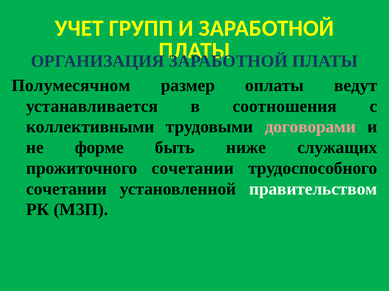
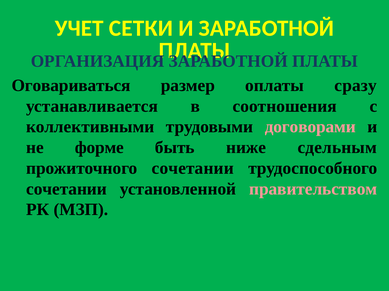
ГРУПП: ГРУПП -> СЕТКИ
Полумесячном: Полумесячном -> Оговариваться
ведут: ведут -> сразу
служащих: служащих -> сдельным
правительством colour: white -> pink
